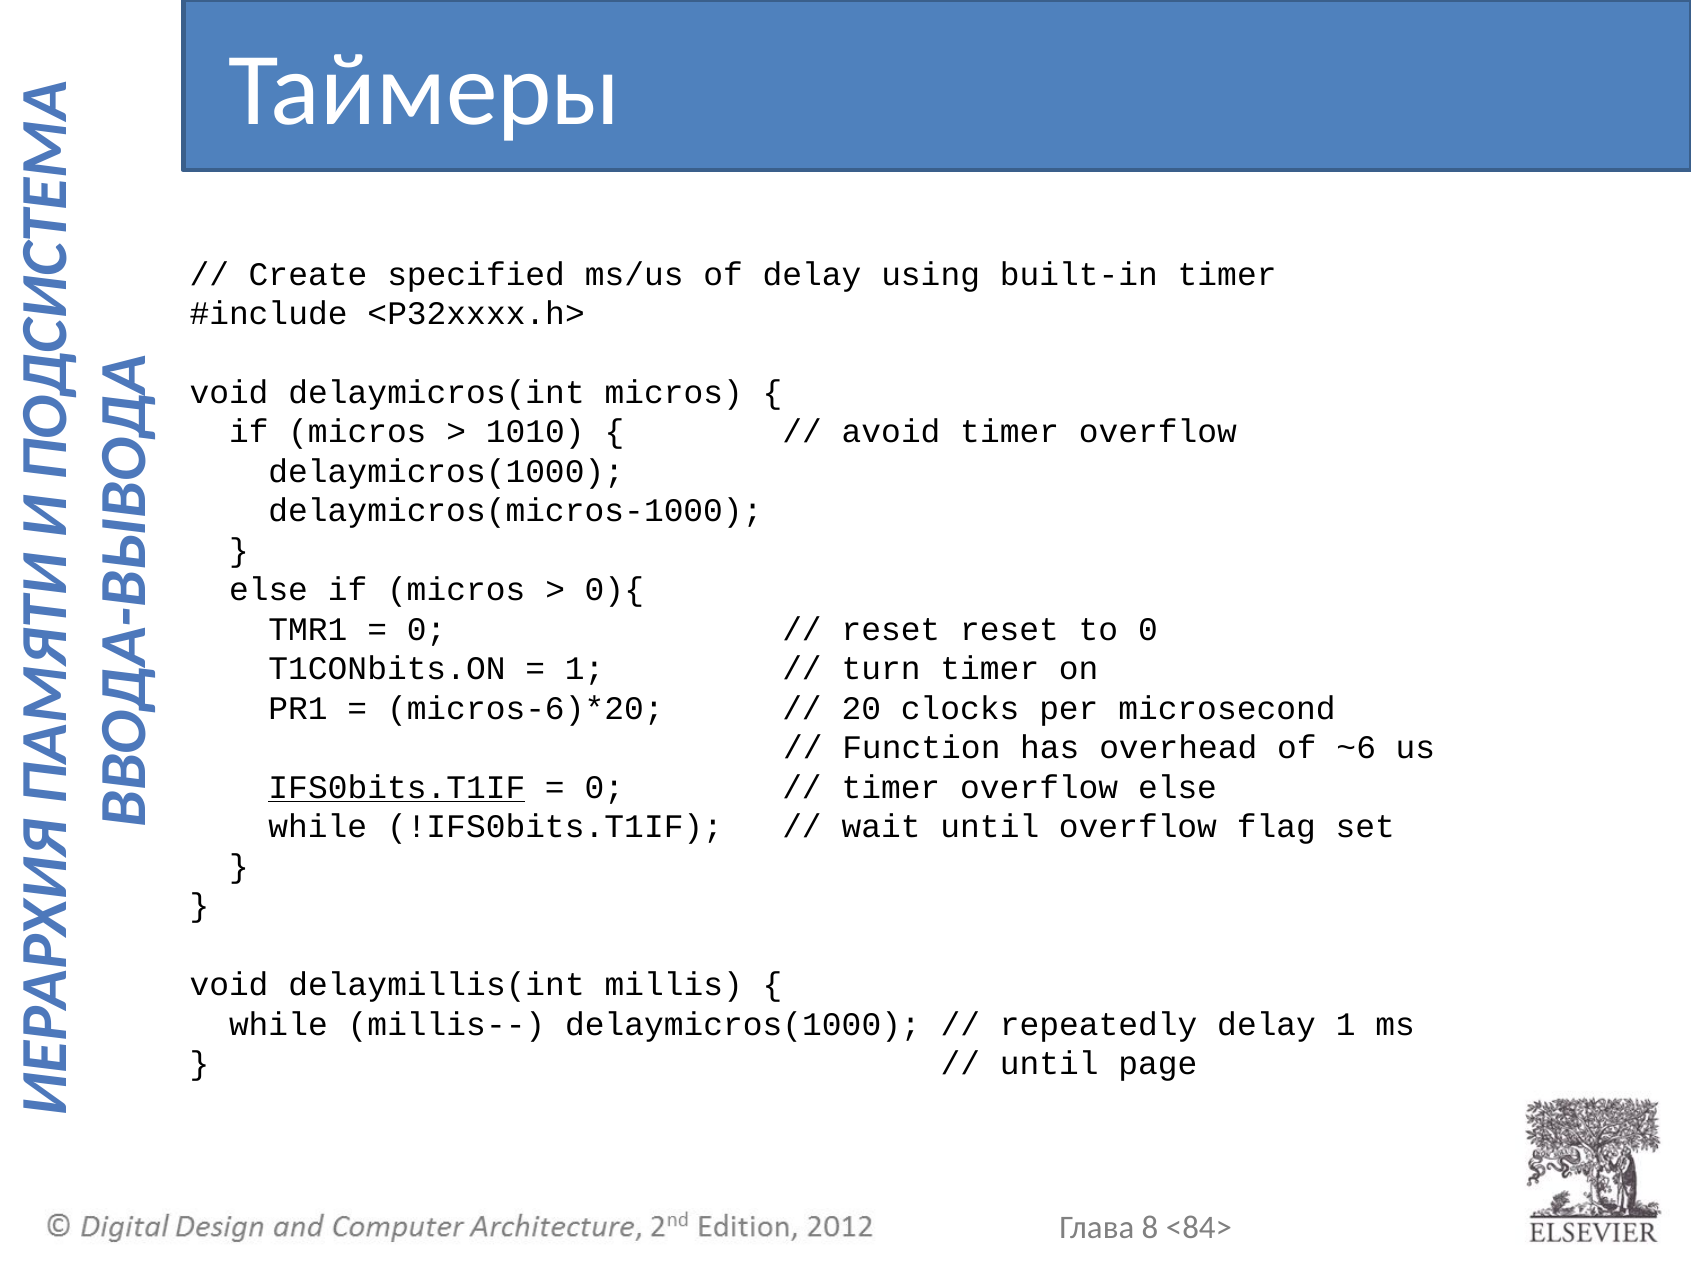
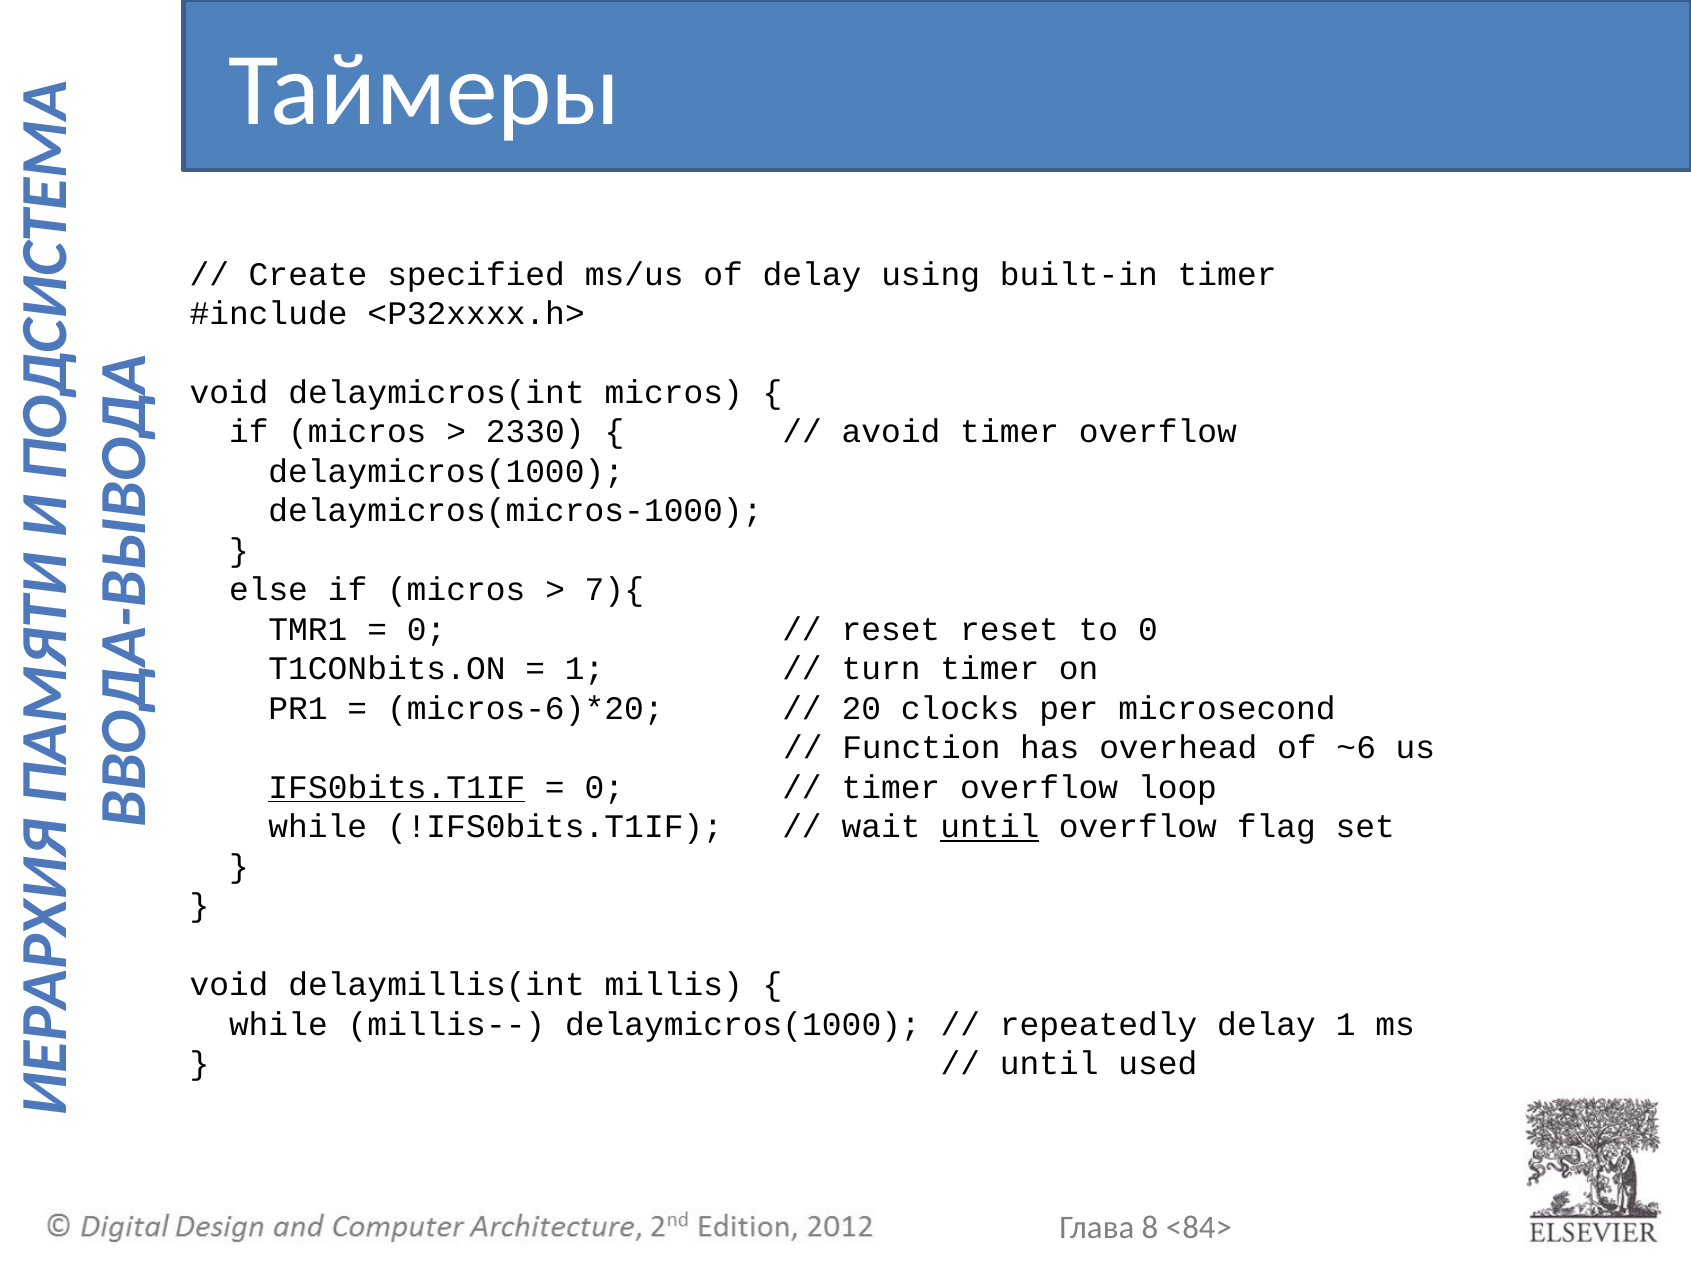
1010: 1010 -> 2330
0){: 0){ -> 7){
overflow else: else -> loop
until at (990, 827) underline: none -> present
page: page -> used
